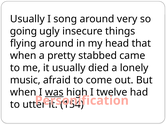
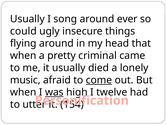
very: very -> ever
going: going -> could
stabbed: stabbed -> criminal
come underline: none -> present
